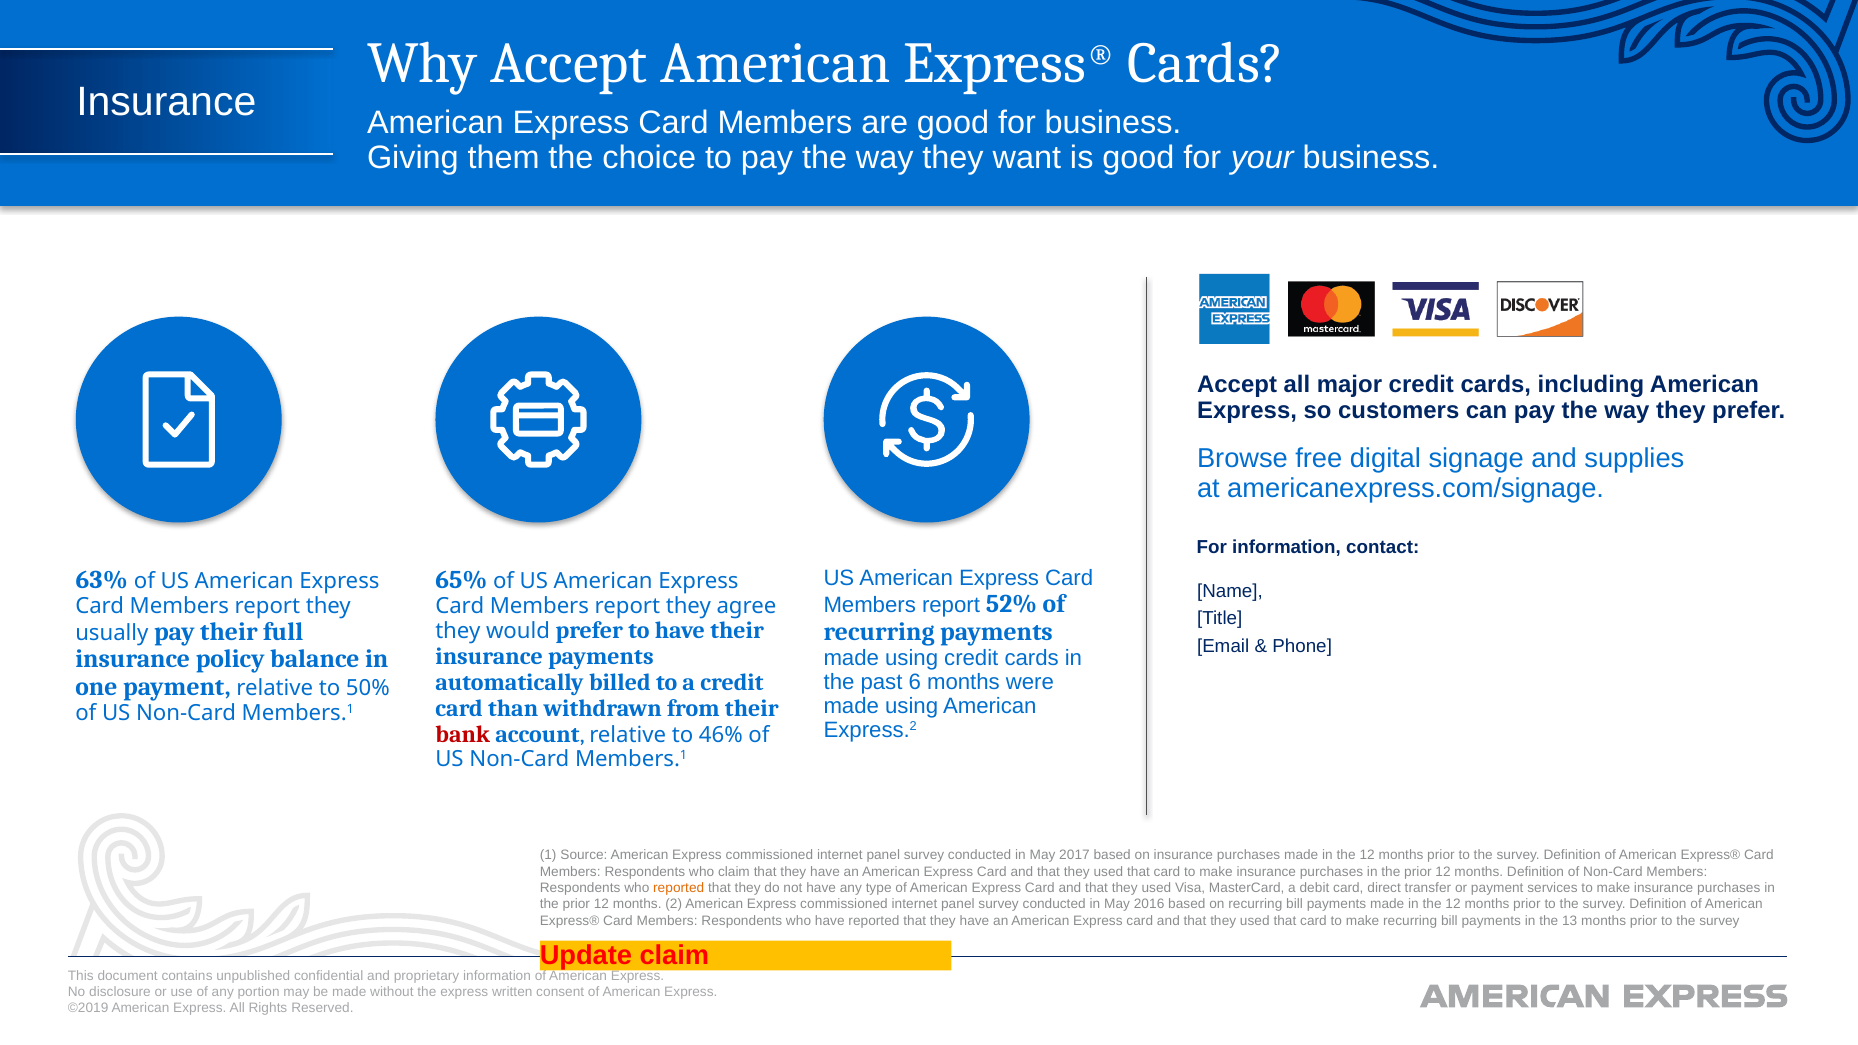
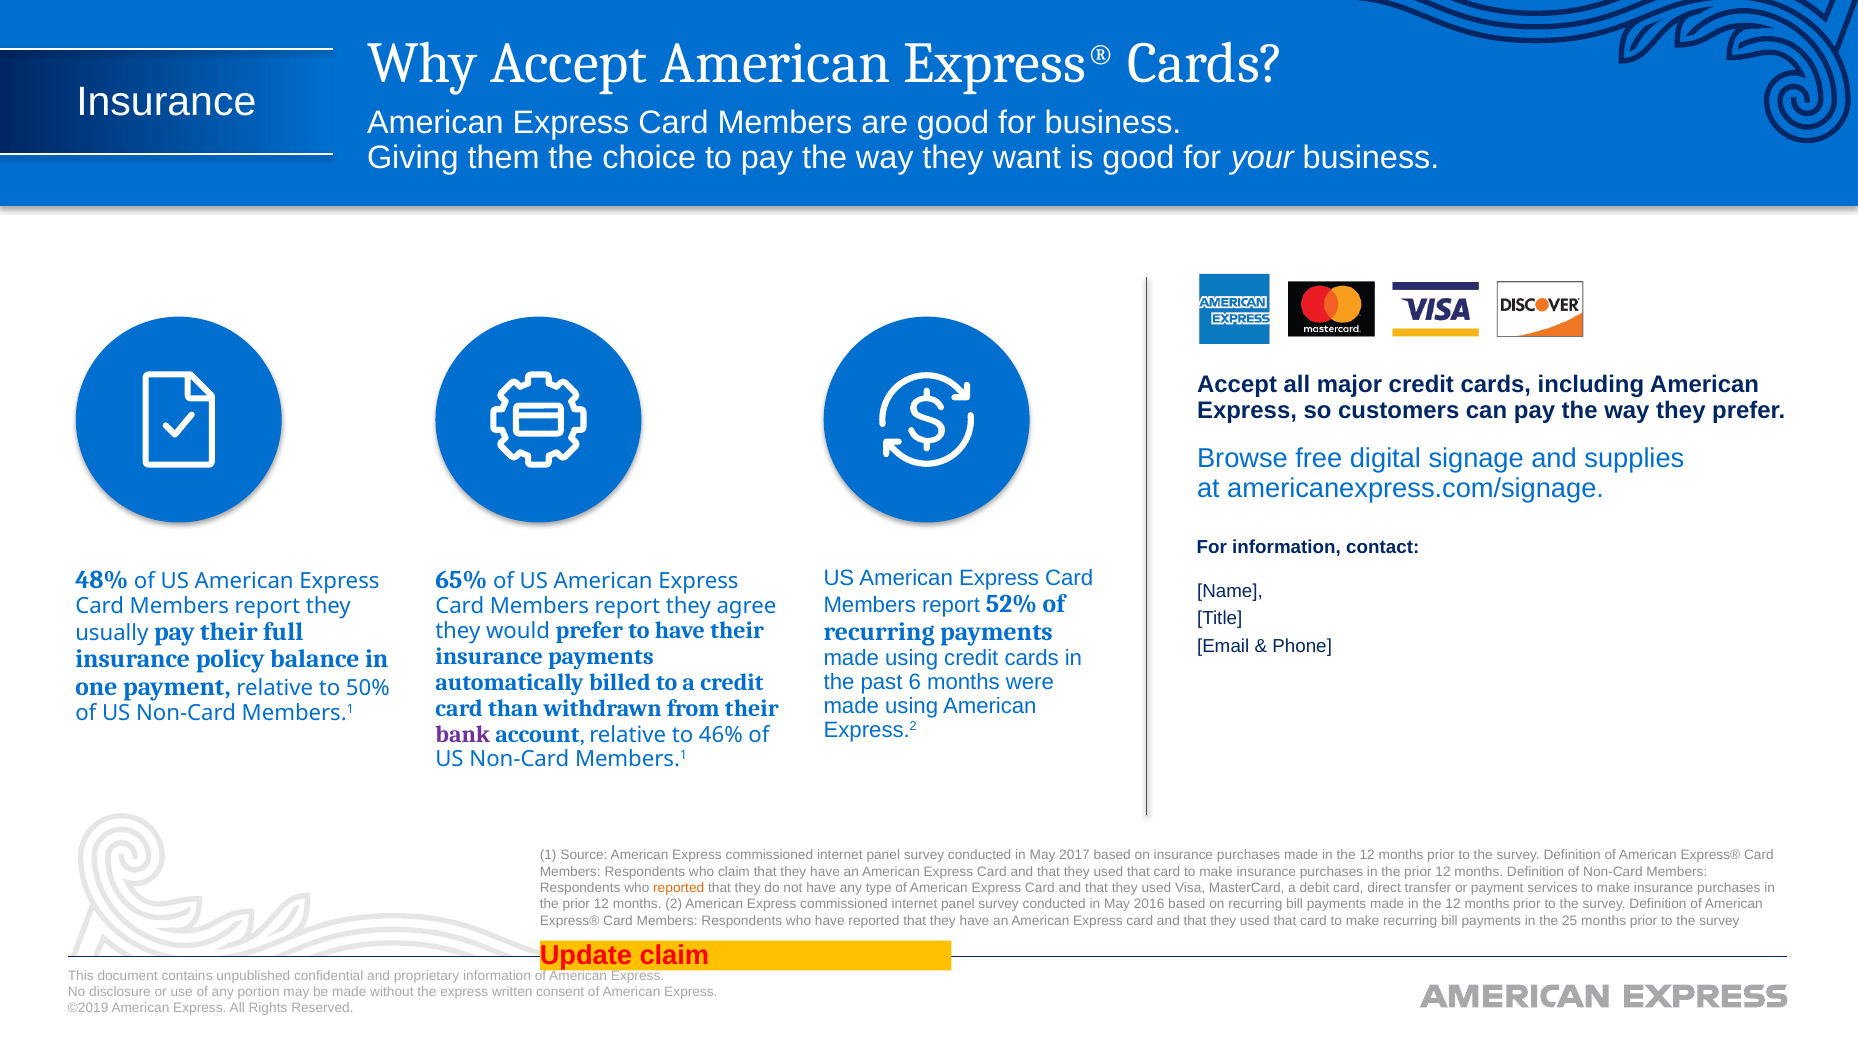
63%: 63% -> 48%
bank colour: red -> purple
13: 13 -> 25
